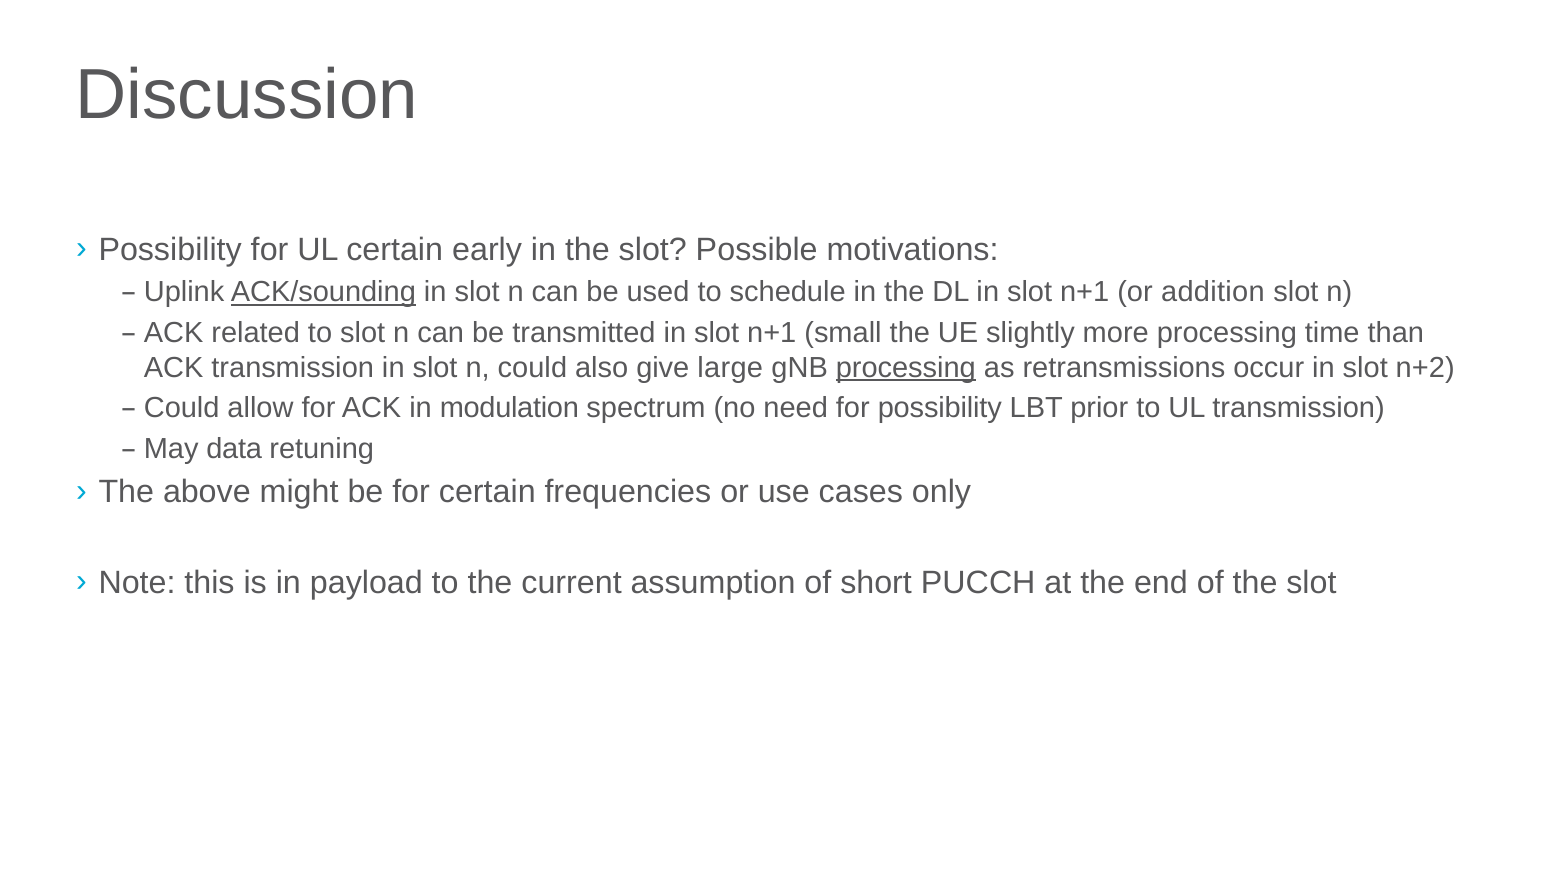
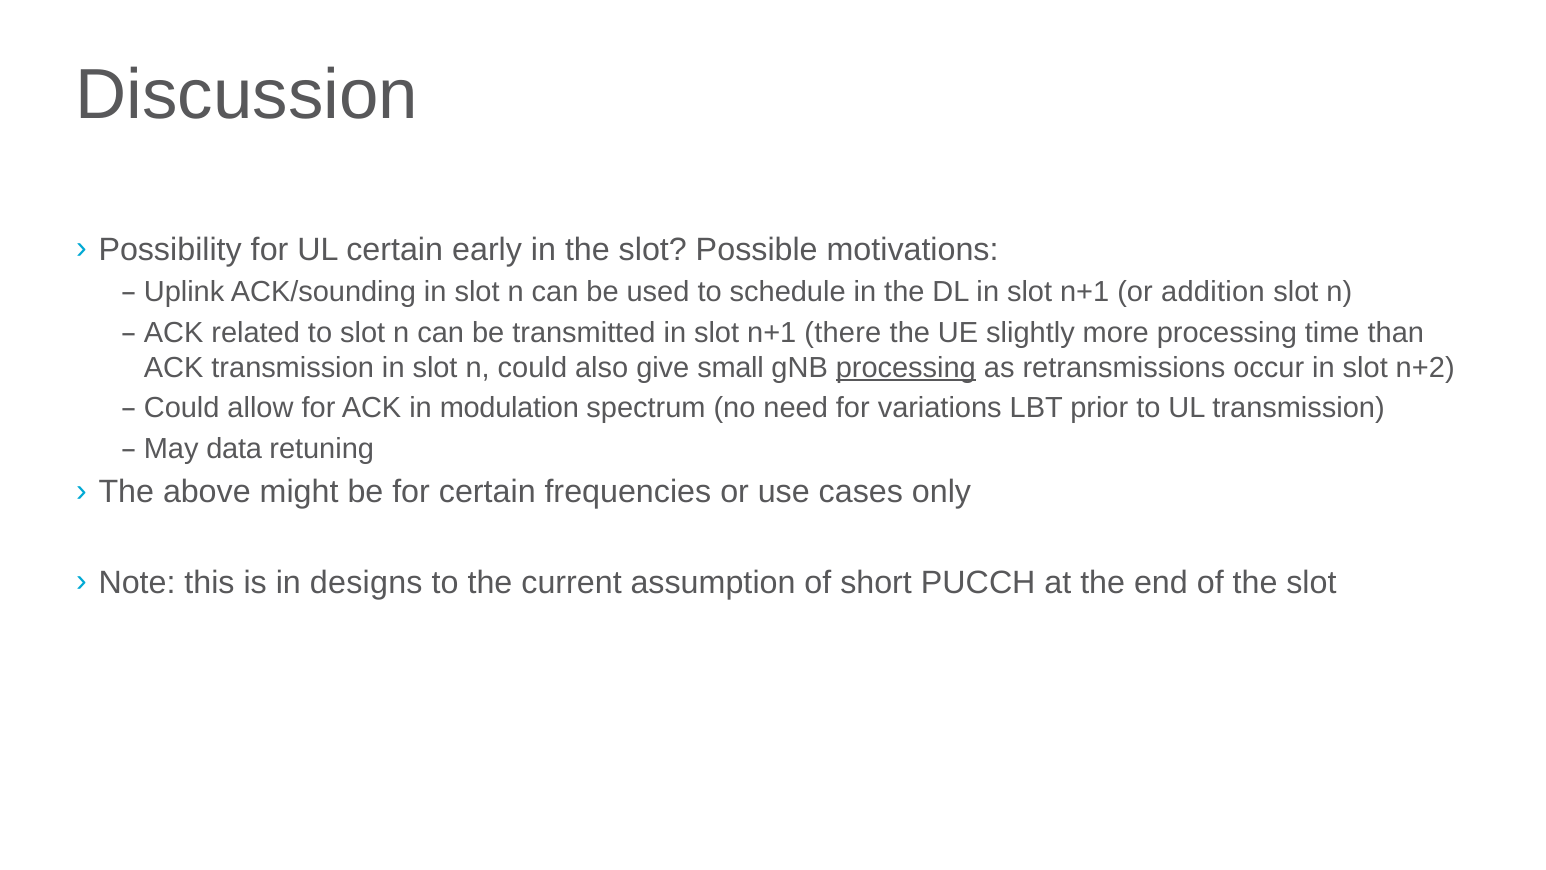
ACK/sounding underline: present -> none
small: small -> there
large: large -> small
for possibility: possibility -> variations
payload: payload -> designs
